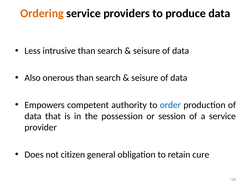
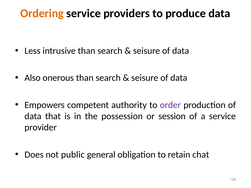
order colour: blue -> purple
citizen: citizen -> public
cure: cure -> chat
